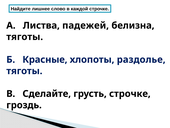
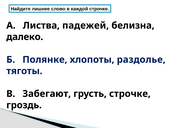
тяготы at (25, 37): тяготы -> далеко
Красные: Красные -> Полянке
Сделайте: Сделайте -> Забегают
